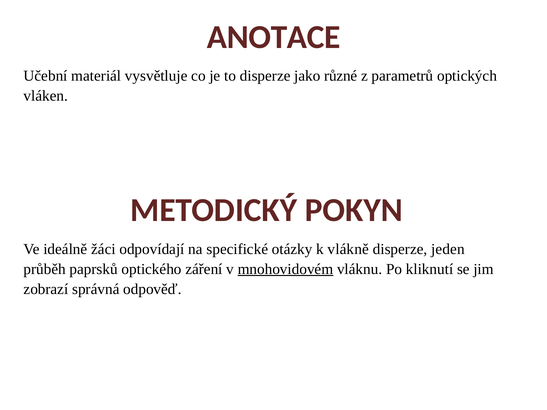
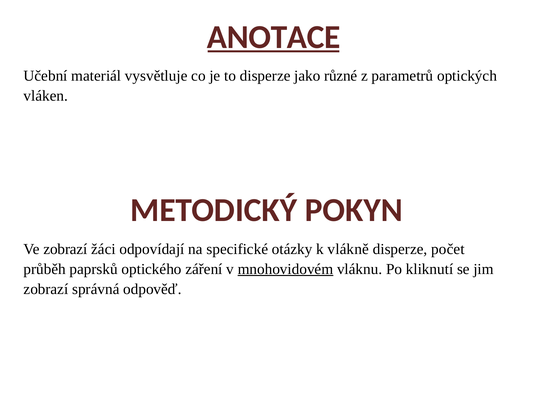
ANOTACE underline: none -> present
Ve ideálně: ideálně -> zobrazí
jeden: jeden -> počet
